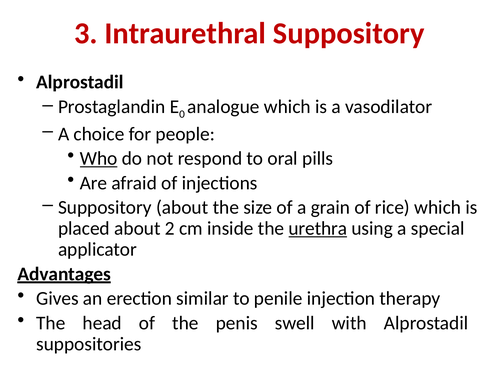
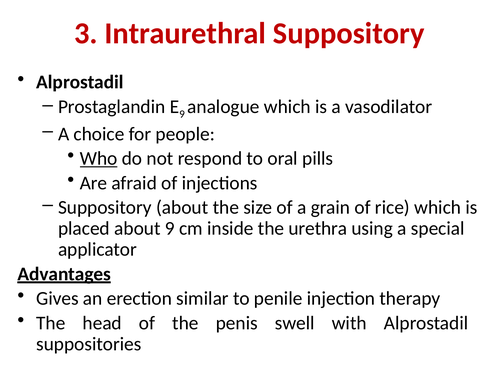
0 at (182, 114): 0 -> 9
about 2: 2 -> 9
urethra underline: present -> none
